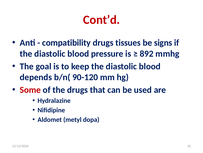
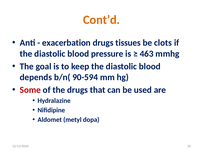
Cont’d colour: red -> orange
compatibility: compatibility -> exacerbation
signs: signs -> clots
892: 892 -> 463
90-120: 90-120 -> 90-594
